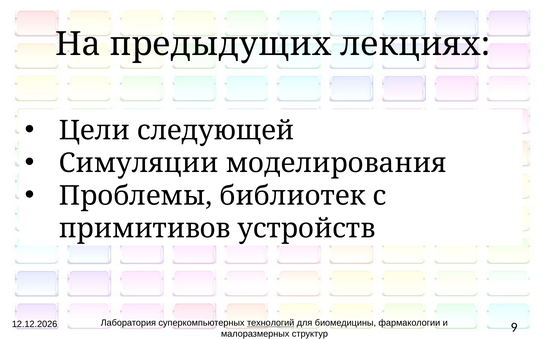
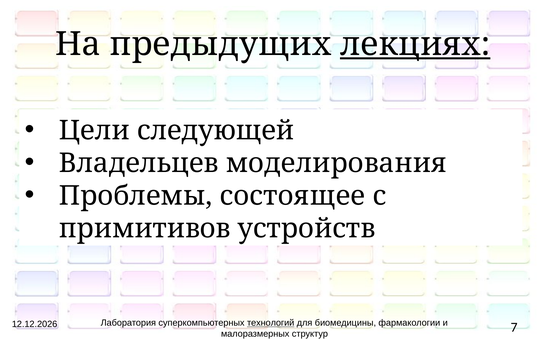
лекциях underline: none -> present
Симуляции: Симуляции -> Владельцев
библиотек: библиотек -> состоящее
9: 9 -> 7
